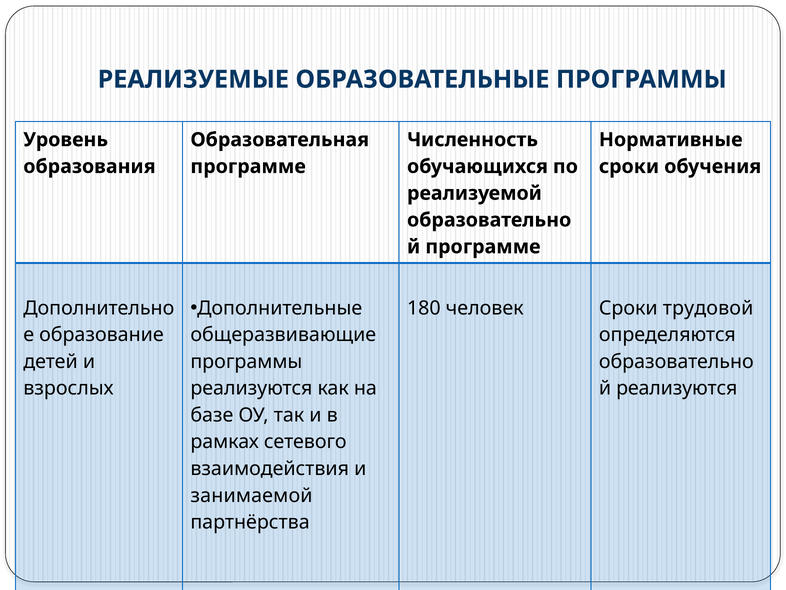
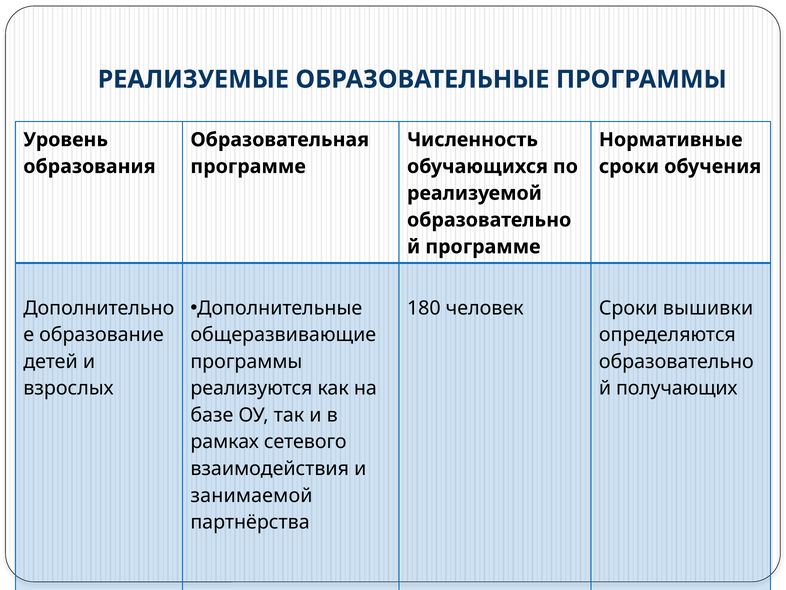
трудовой: трудовой -> вышивки
реализуются at (677, 388): реализуются -> получающих
